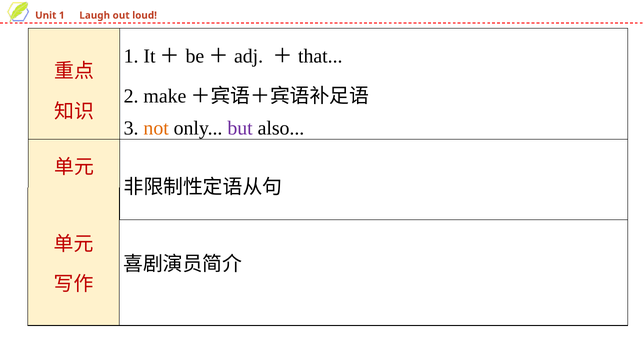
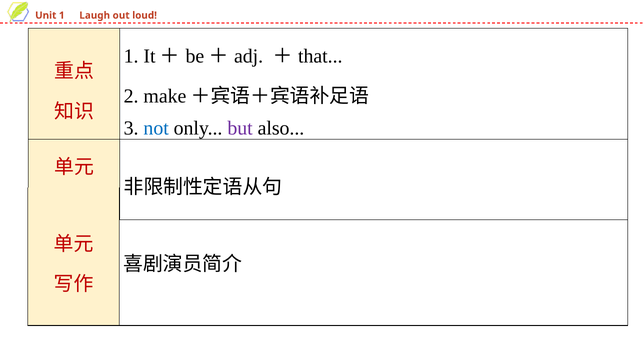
not colour: orange -> blue
